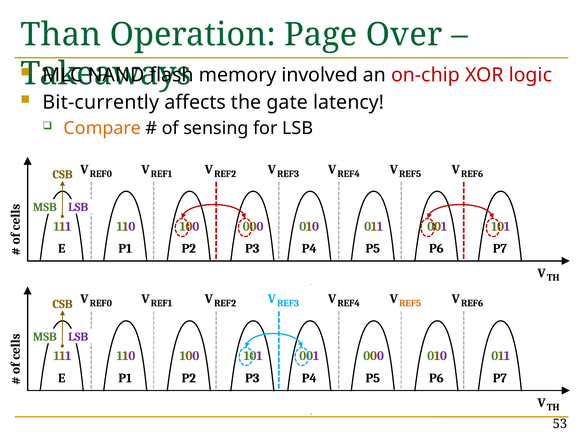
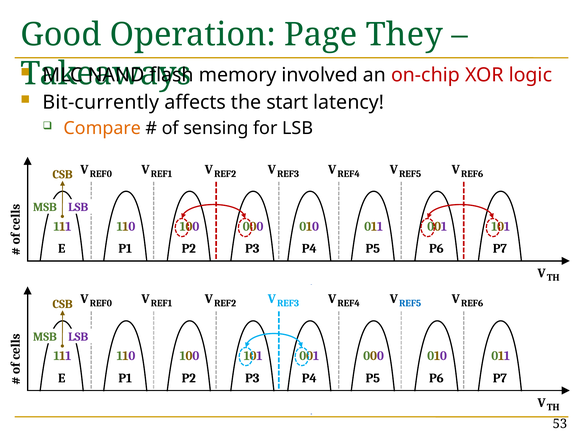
Than: Than -> Good
Over: Over -> They
gate: gate -> start
REF5 at (410, 303) colour: orange -> blue
